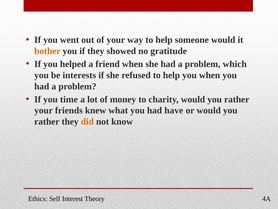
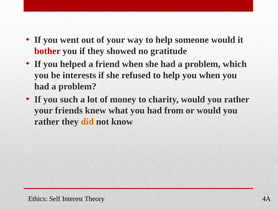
bother colour: orange -> red
time: time -> such
have: have -> from
